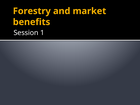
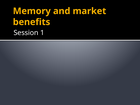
Forestry: Forestry -> Memory
